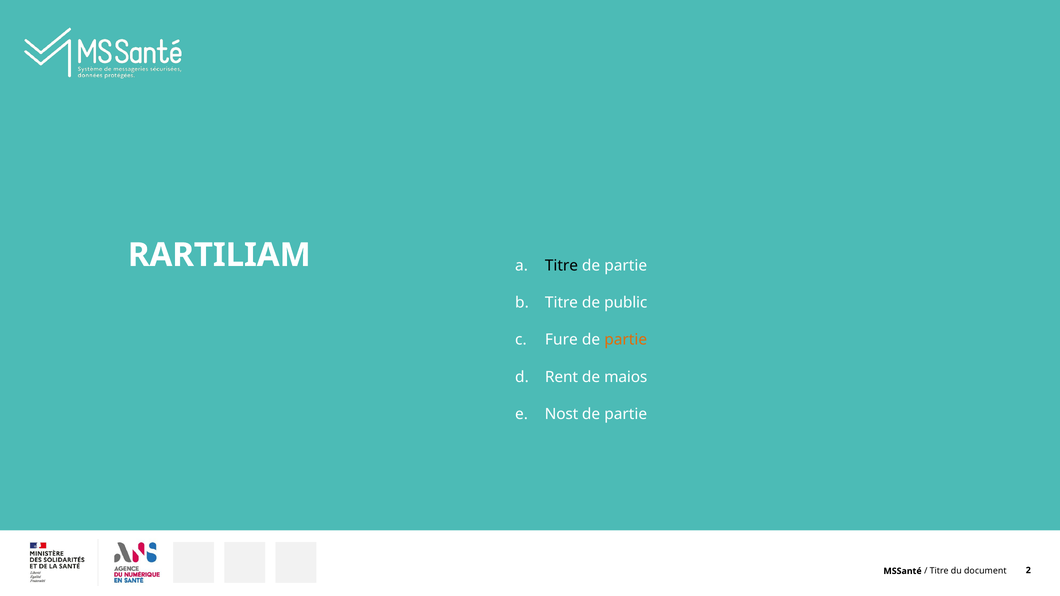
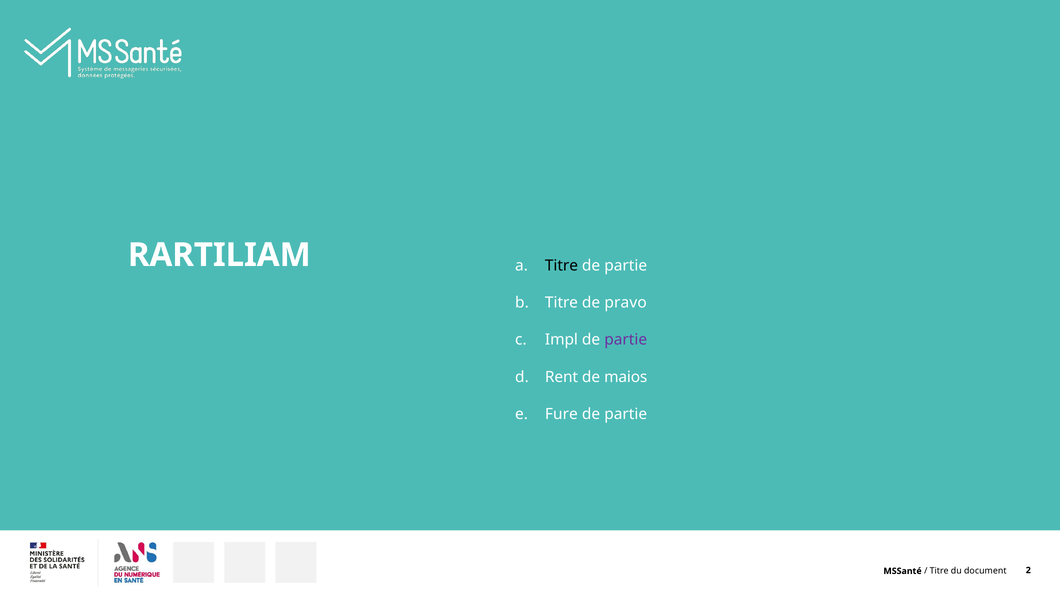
public: public -> pravo
Fure: Fure -> Impl
partie at (626, 340) colour: orange -> purple
Nost: Nost -> Fure
